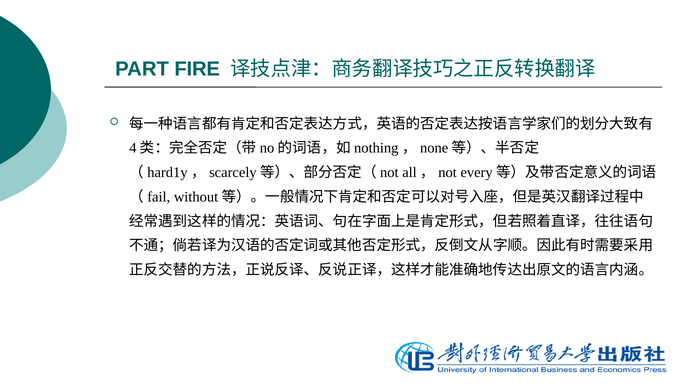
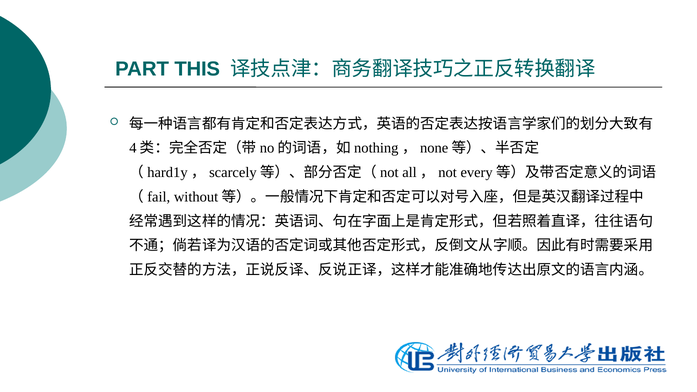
FIRE: FIRE -> THIS
